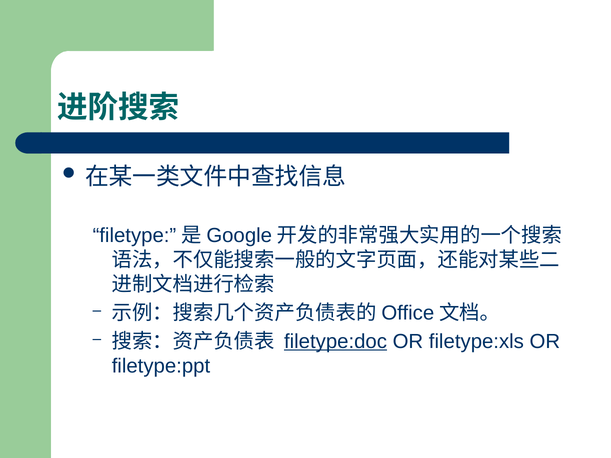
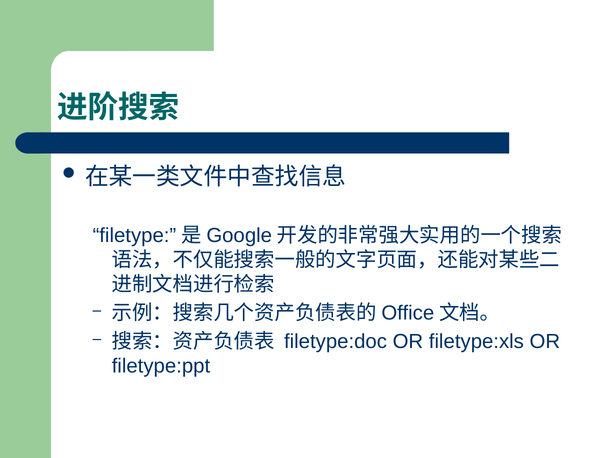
filetype:doc underline: present -> none
